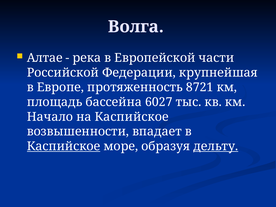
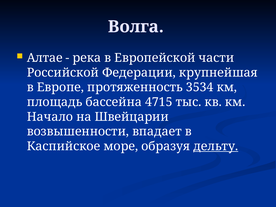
8721: 8721 -> 3534
6027: 6027 -> 4715
на Каспийское: Каспийское -> Швейцарии
Каспийское at (64, 146) underline: present -> none
